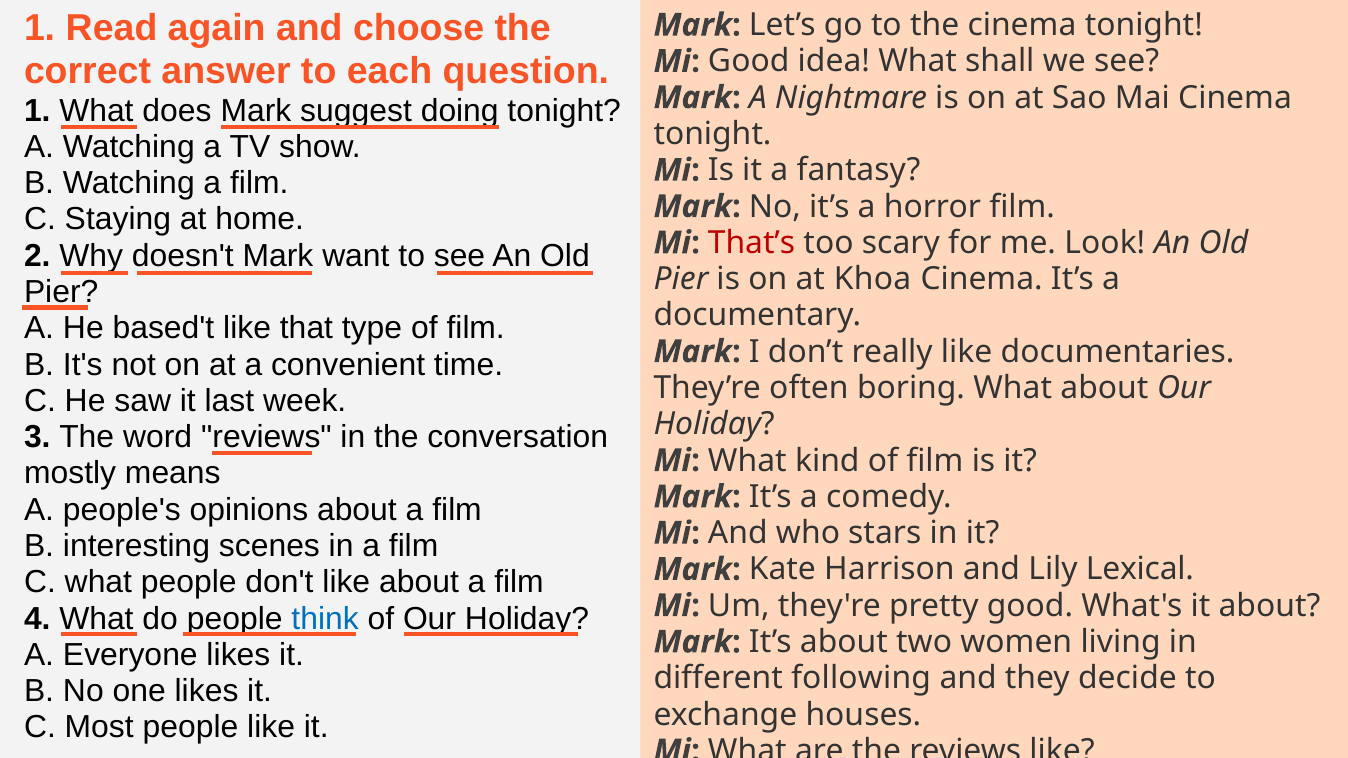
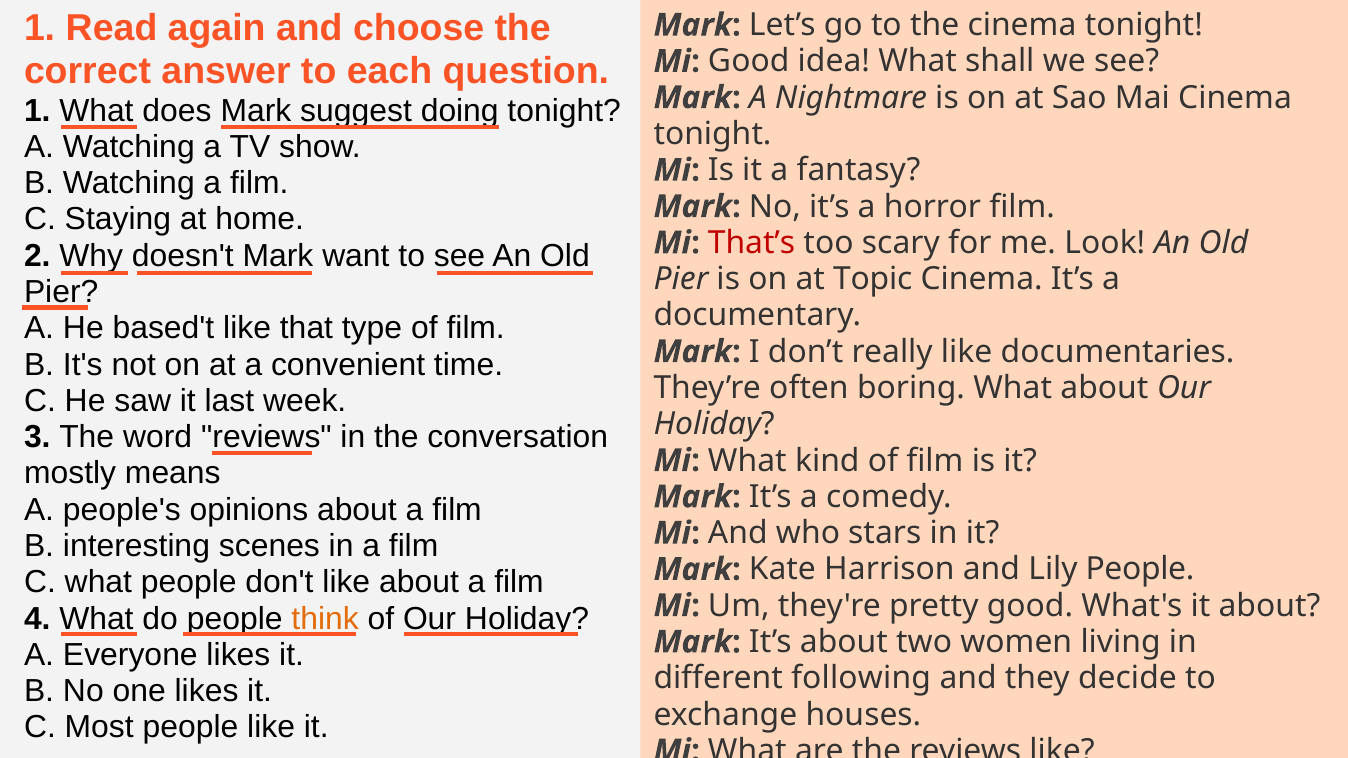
Khoa: Khoa -> Topic
Lily Lexical: Lexical -> People
think colour: blue -> orange
